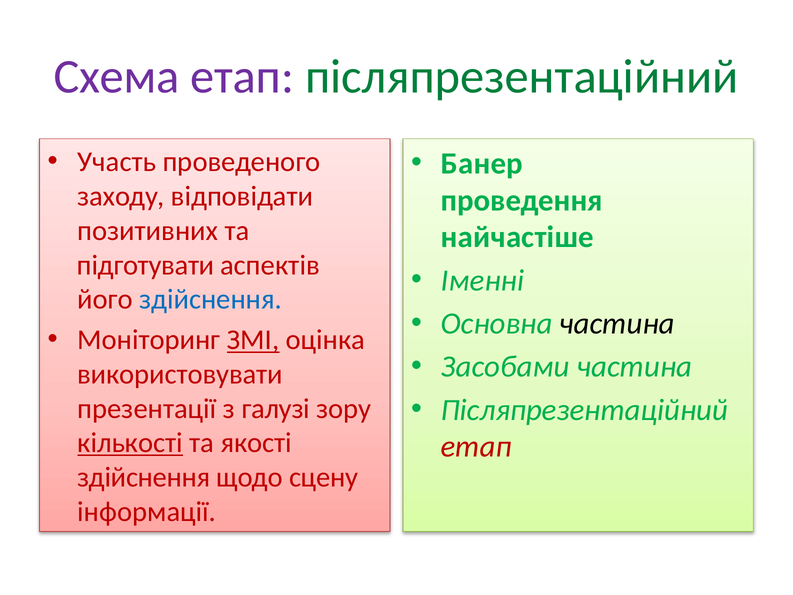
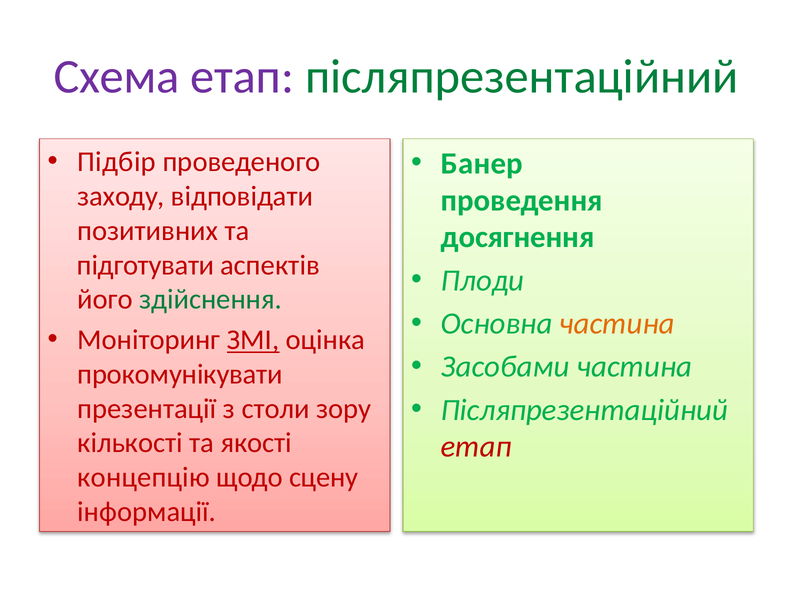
Участь: Участь -> Підбір
найчастіше: найчастіше -> досягнення
Іменні: Іменні -> Плоди
здійснення at (211, 299) colour: blue -> green
частина at (617, 323) colour: black -> orange
використовувати: використовувати -> прокомунікувати
галузі: галузі -> столи
кількості underline: present -> none
здійснення at (144, 477): здійснення -> концепцію
